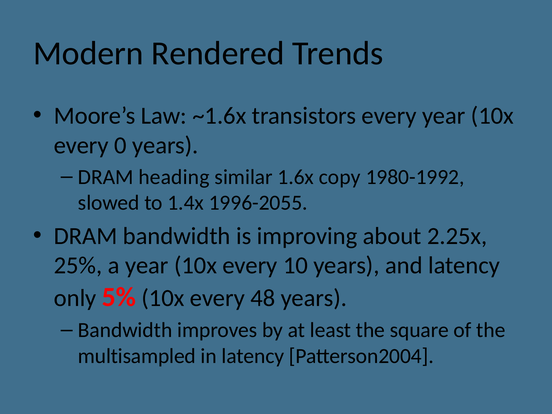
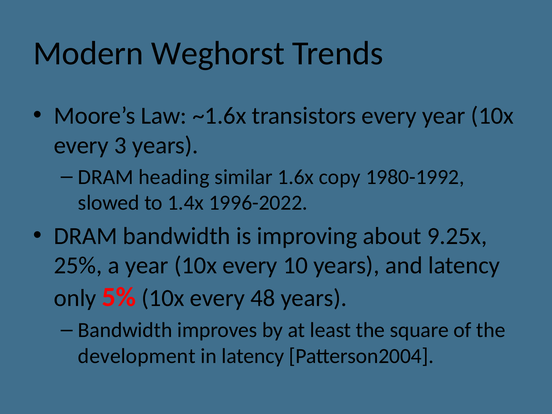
Rendered: Rendered -> Weghorst
0: 0 -> 3
1996-2055: 1996-2055 -> 1996-2022
2.25x: 2.25x -> 9.25x
multisampled: multisampled -> development
